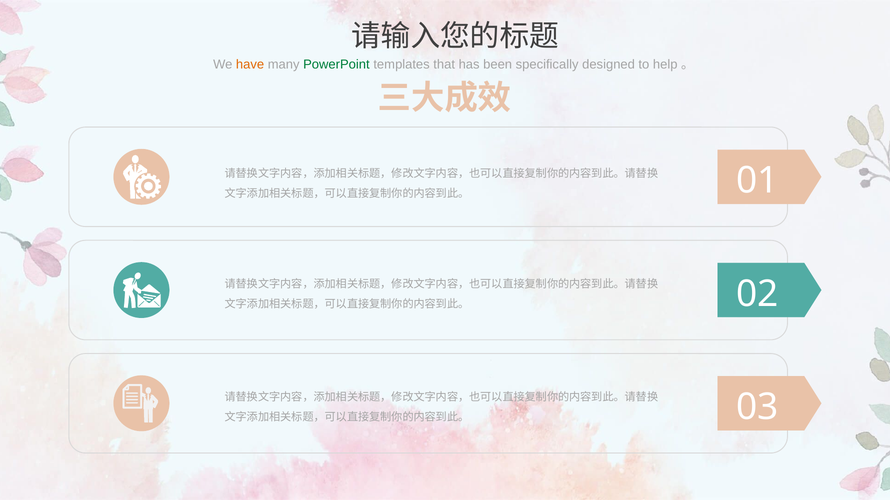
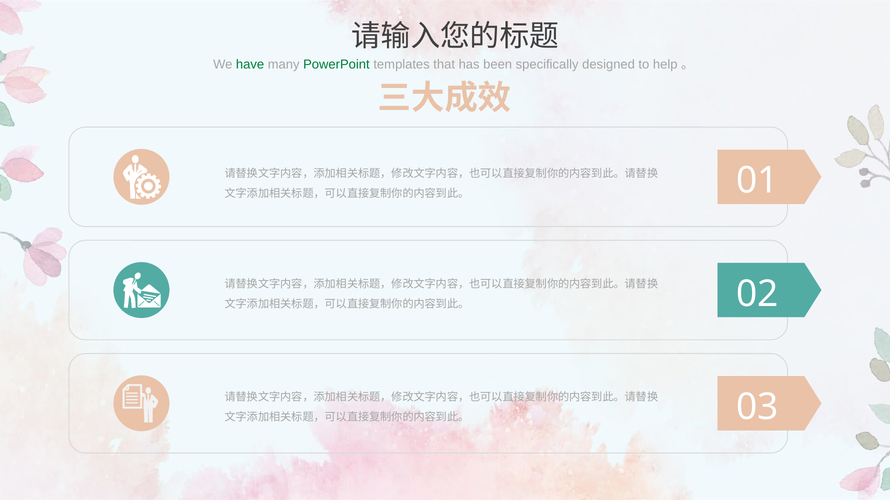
have colour: orange -> green
